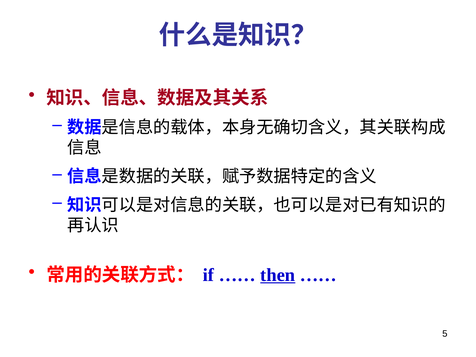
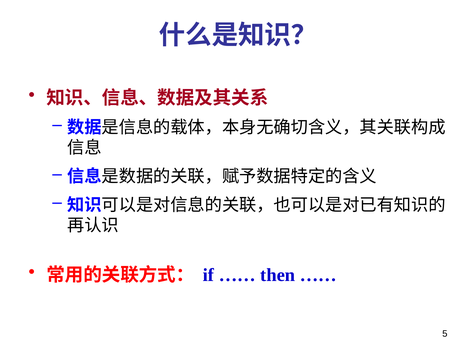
then underline: present -> none
